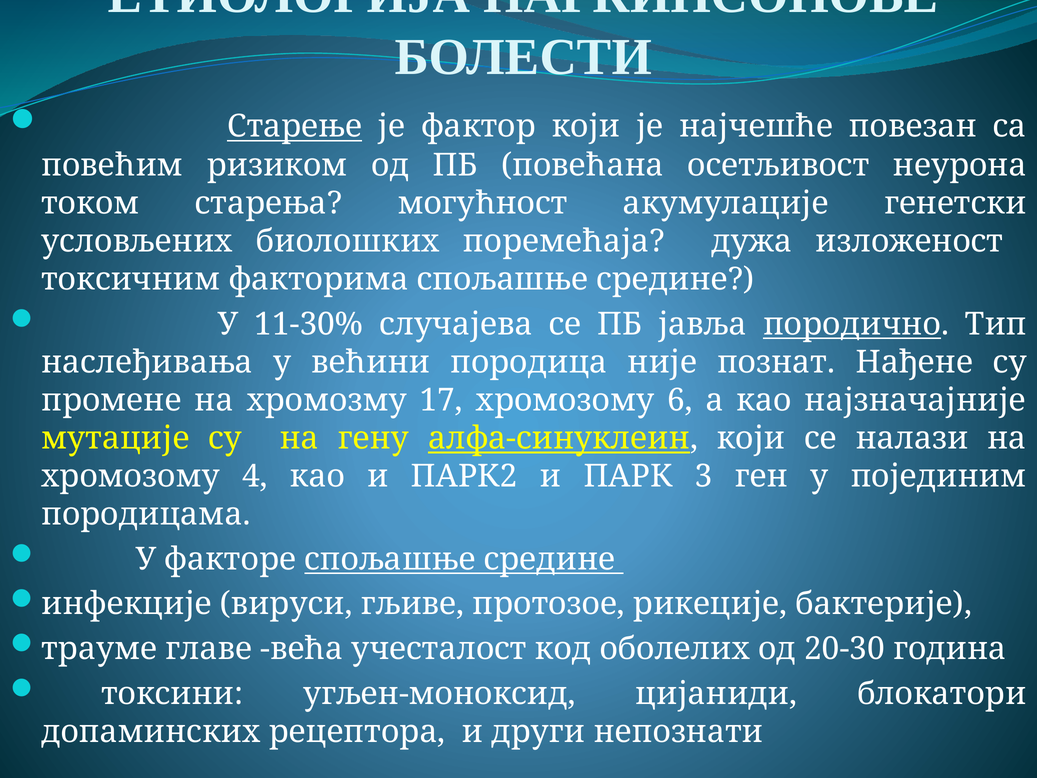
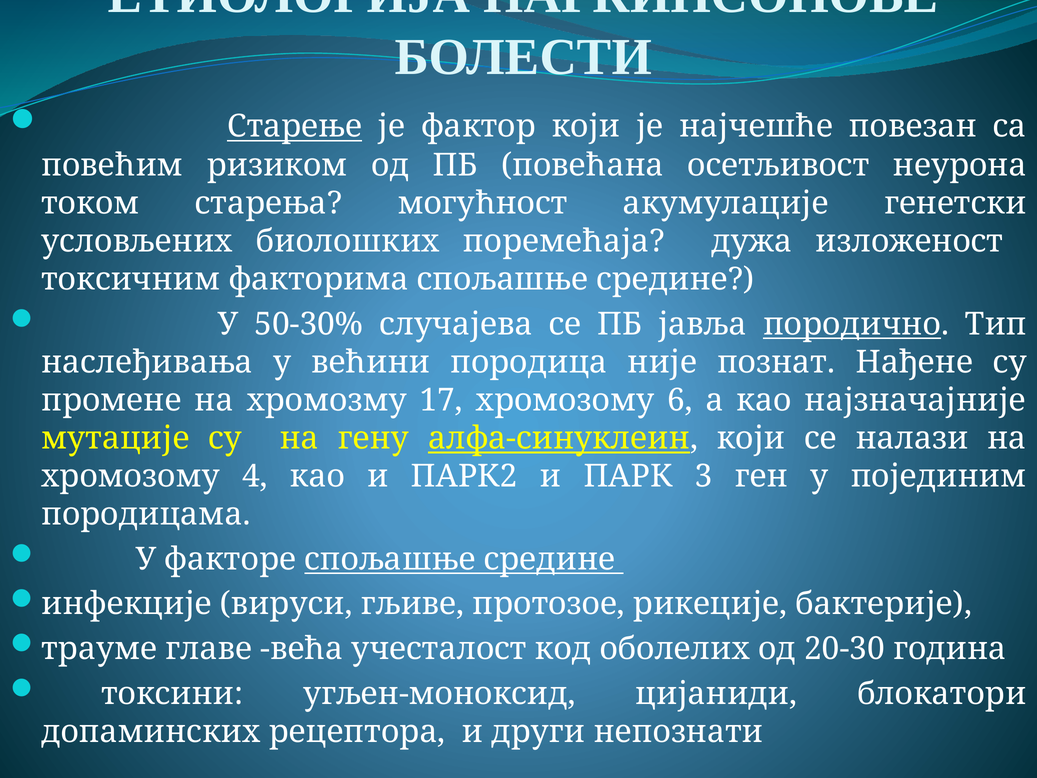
11-30%: 11-30% -> 50-30%
